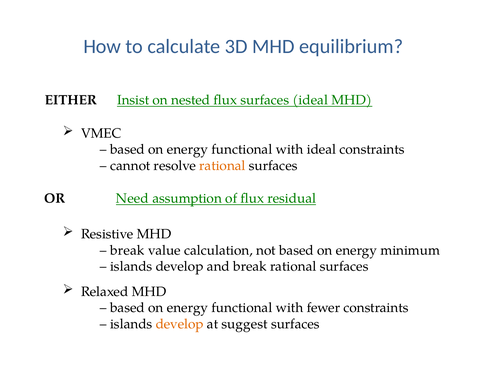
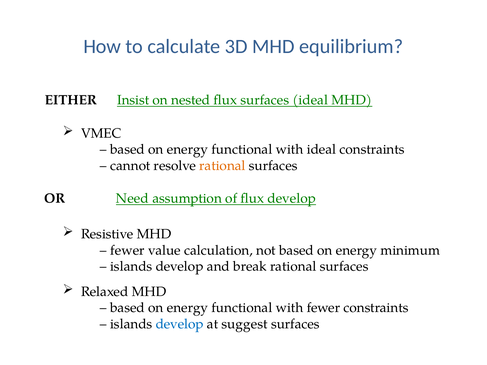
flux residual: residual -> develop
break at (127, 250): break -> fewer
develop at (180, 324) colour: orange -> blue
